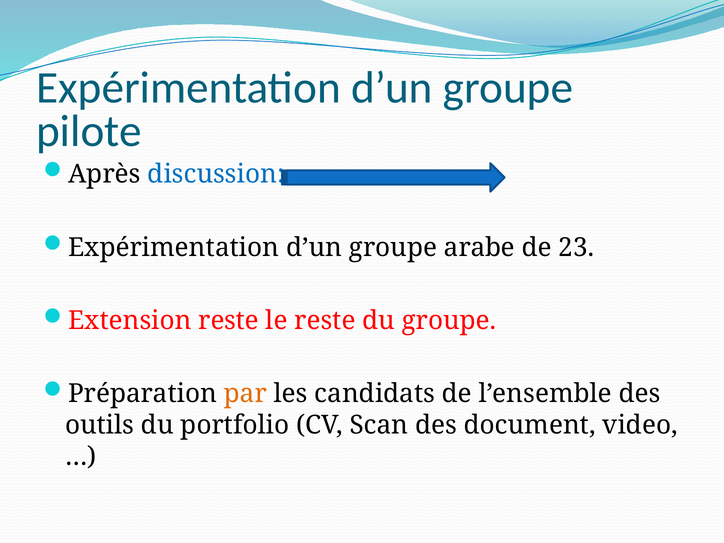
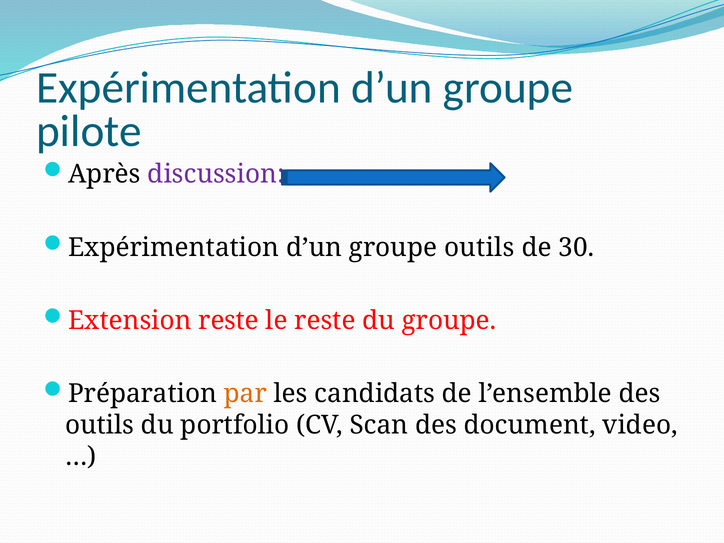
discussion colour: blue -> purple
groupe arabe: arabe -> outils
23: 23 -> 30
